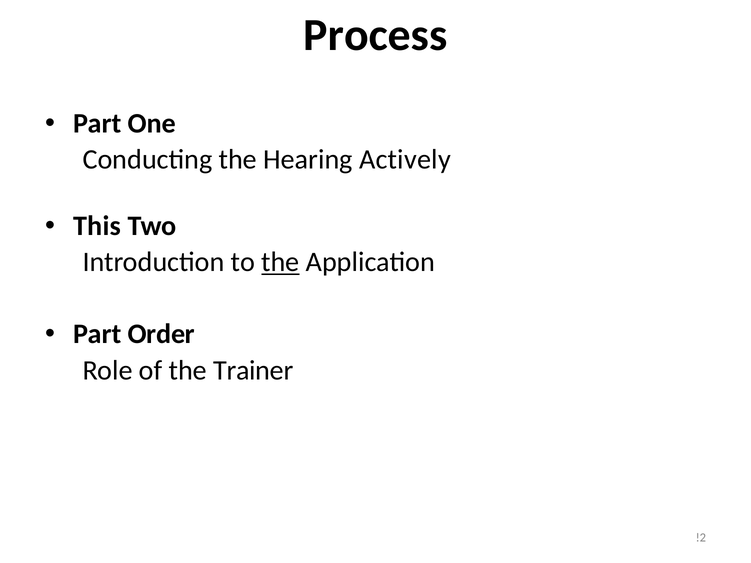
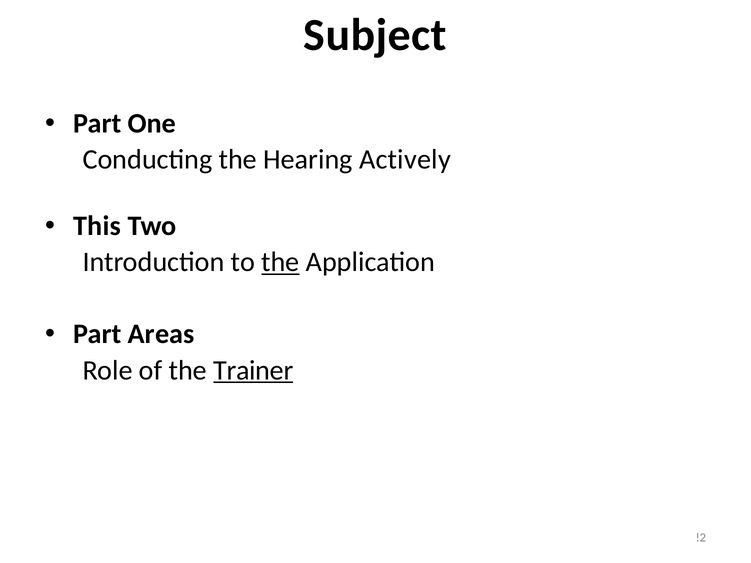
Process: Process -> Subject
Order: Order -> Areas
Trainer underline: none -> present
